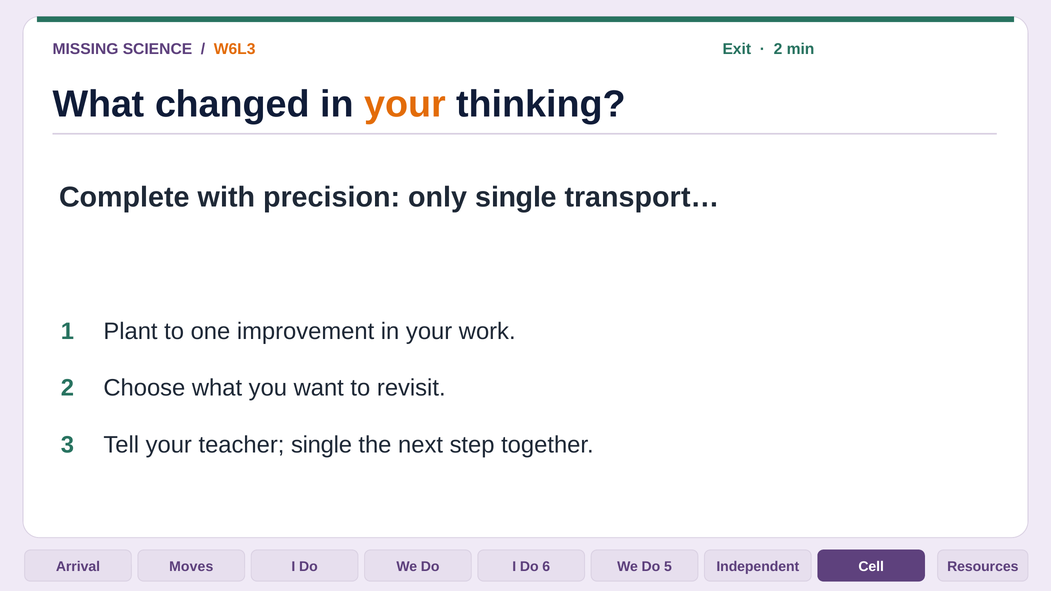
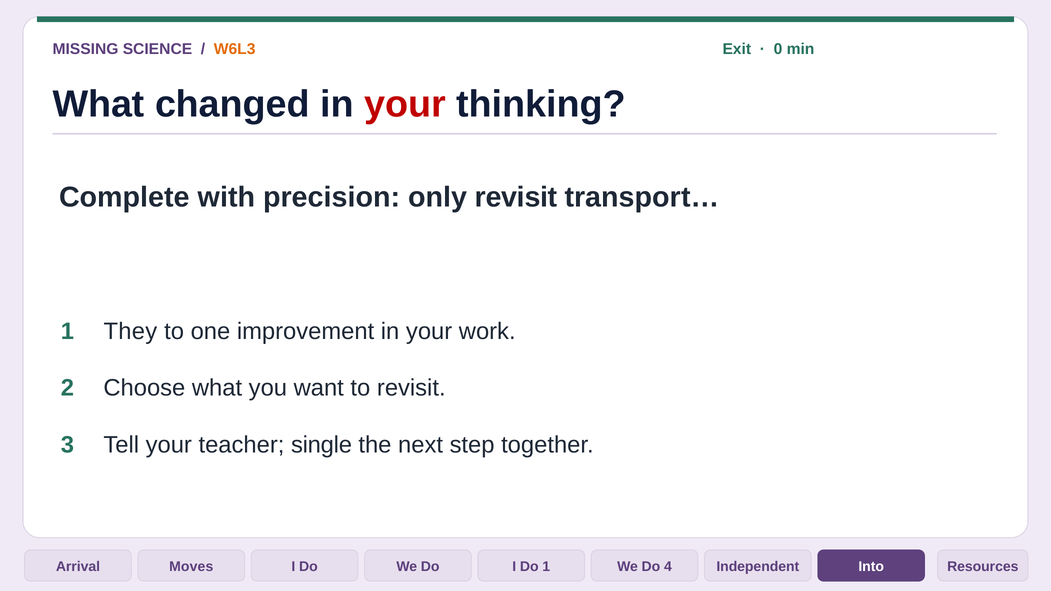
2 at (778, 49): 2 -> 0
your at (405, 105) colour: orange -> red
only single: single -> revisit
Plant: Plant -> They
Do 6: 6 -> 1
5: 5 -> 4
Cell: Cell -> Into
